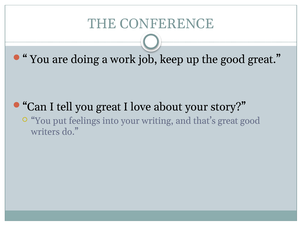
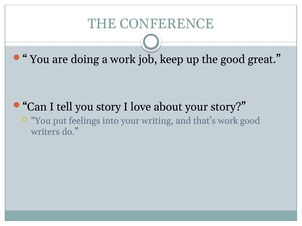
you great: great -> story
that’s great: great -> work
